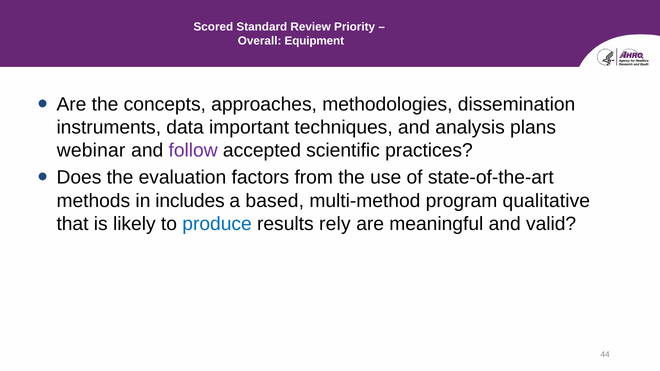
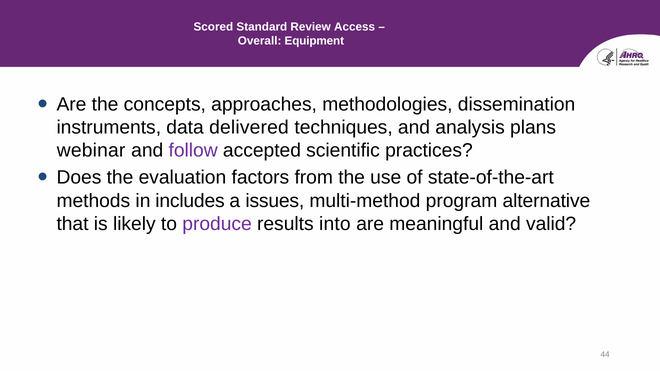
Priority: Priority -> Access
important: important -> delivered
based: based -> issues
qualitative: qualitative -> alternative
produce colour: blue -> purple
rely: rely -> into
